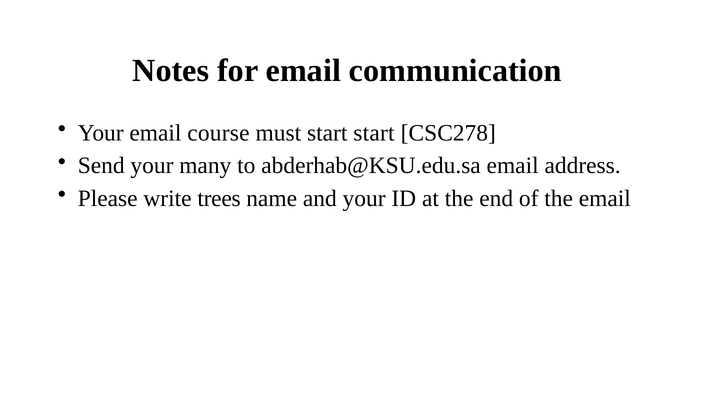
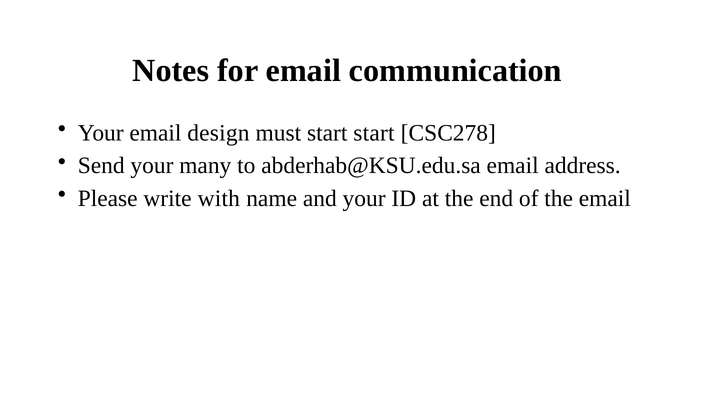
course: course -> design
trees: trees -> with
